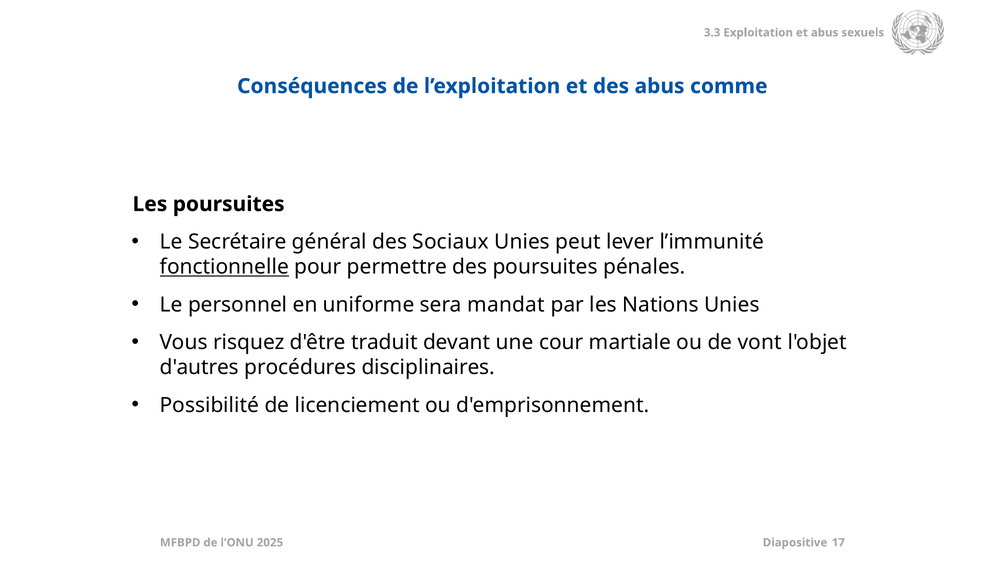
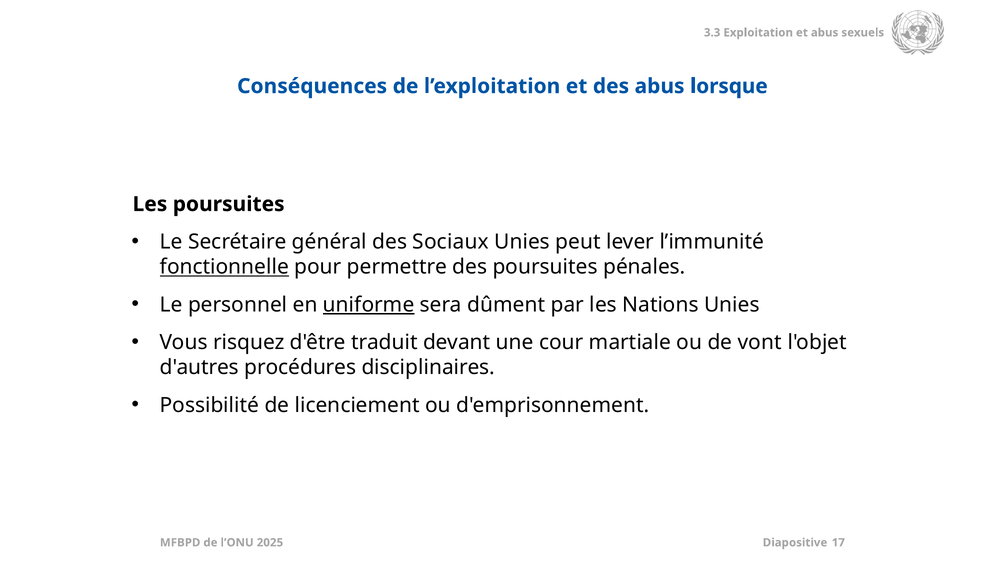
comme: comme -> lorsque
uniforme underline: none -> present
mandat: mandat -> dûment
